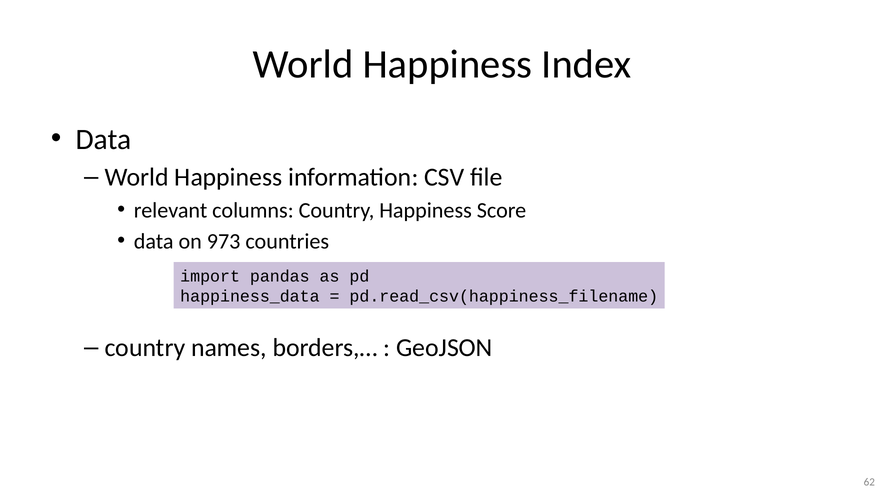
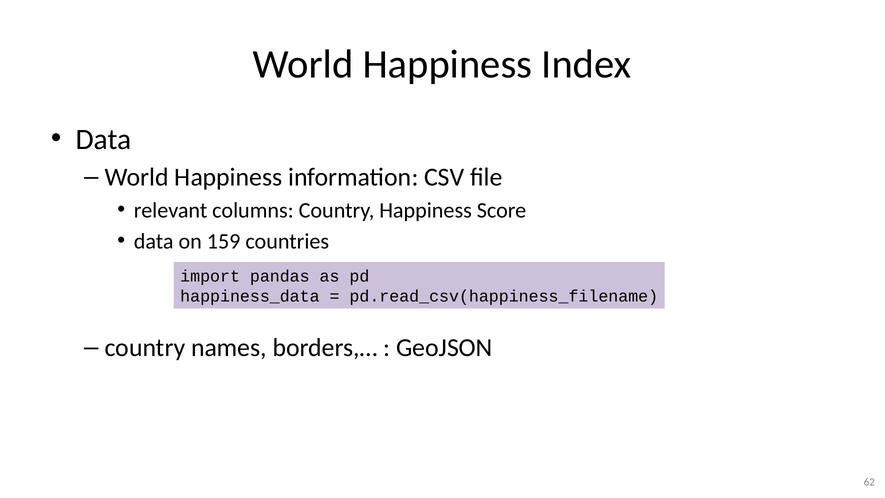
973: 973 -> 159
